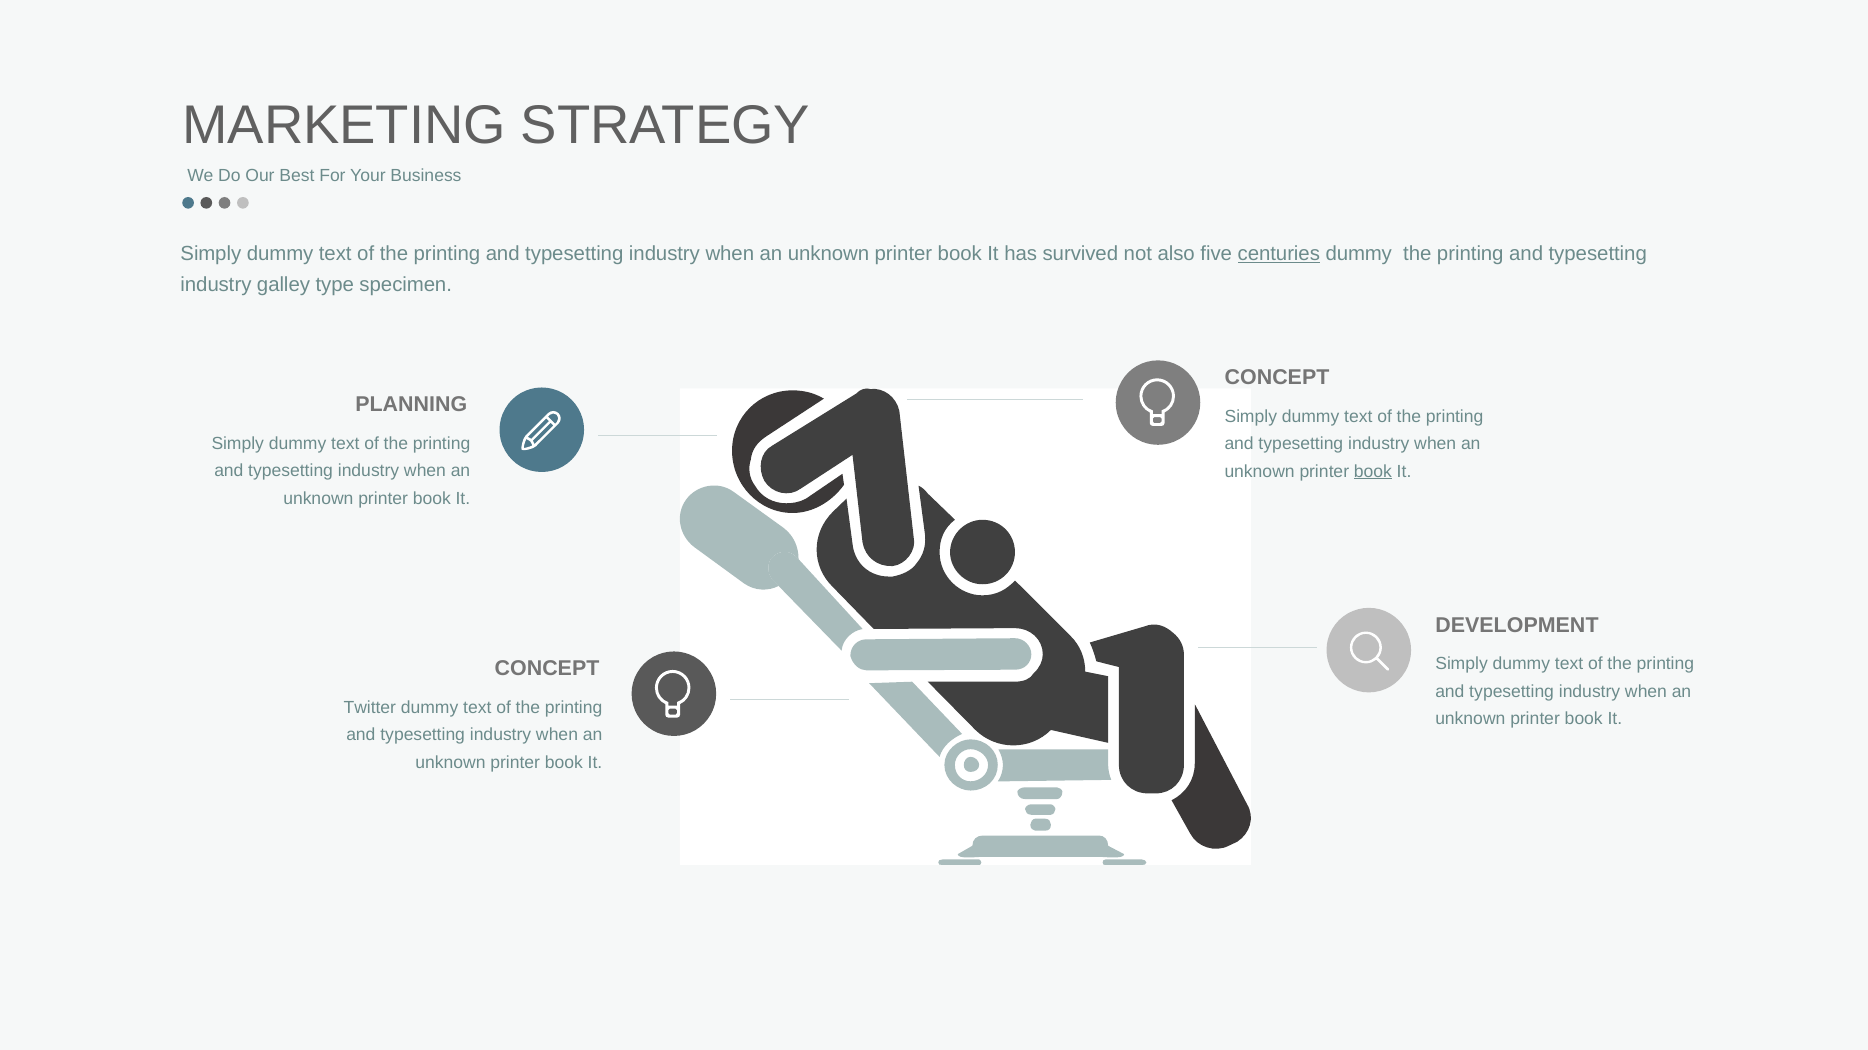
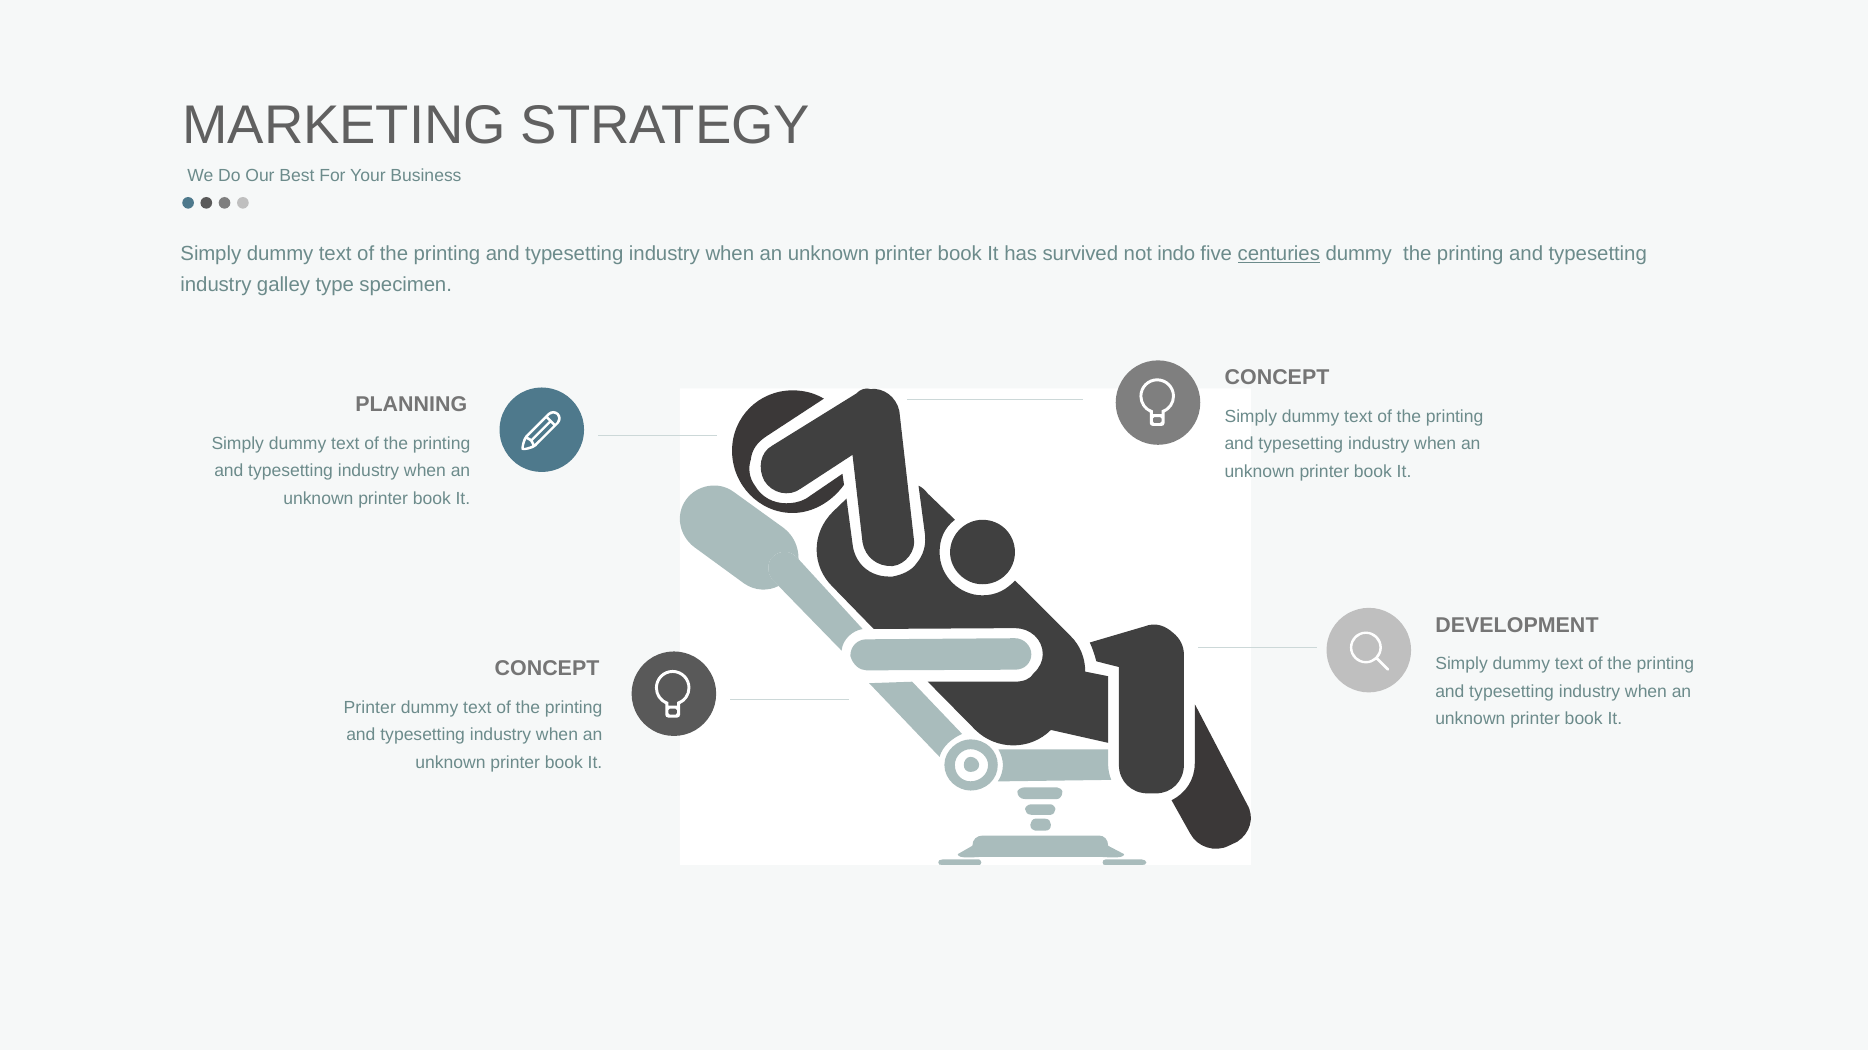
also: also -> indo
book at (1373, 472) underline: present -> none
Twitter at (370, 708): Twitter -> Printer
